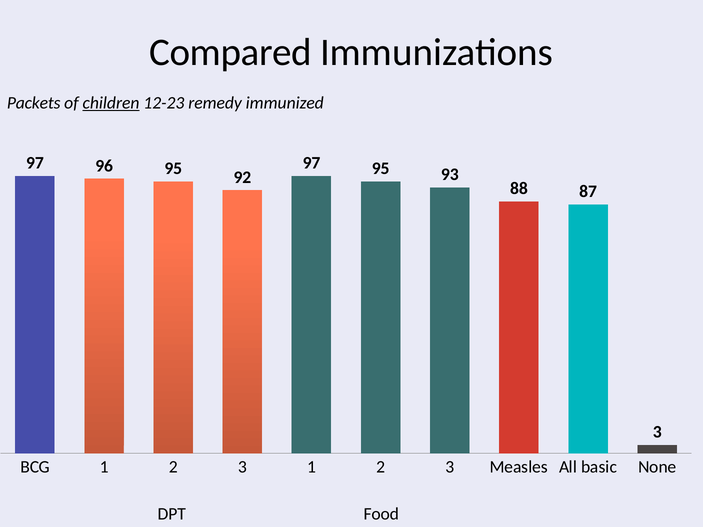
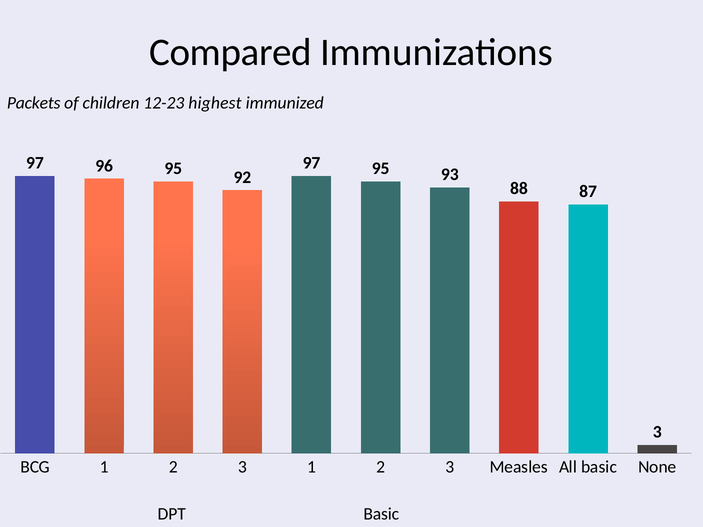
children underline: present -> none
remedy: remedy -> highest
DPT Food: Food -> Basic
